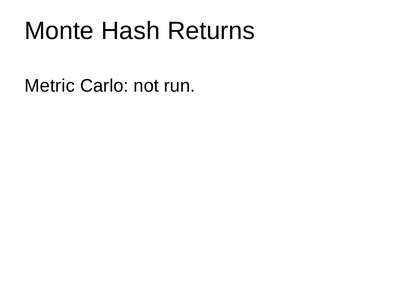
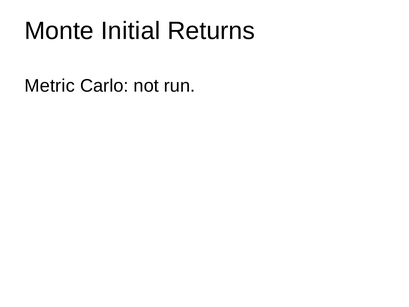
Hash: Hash -> Initial
